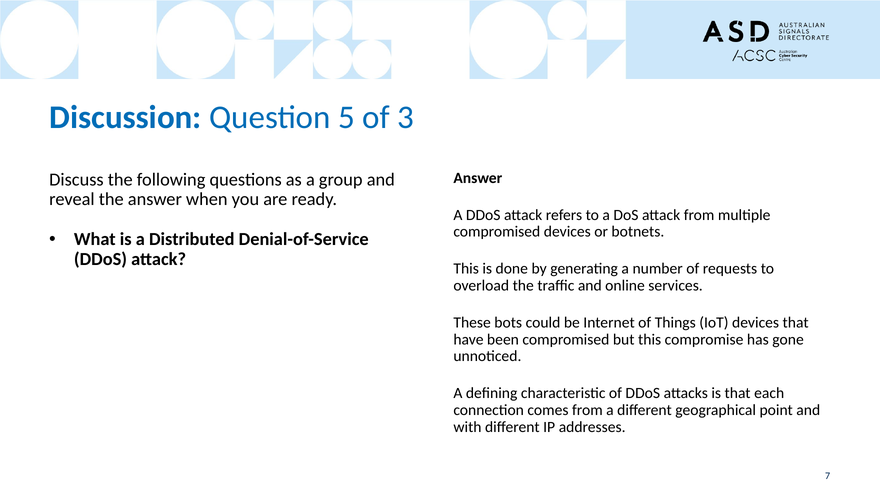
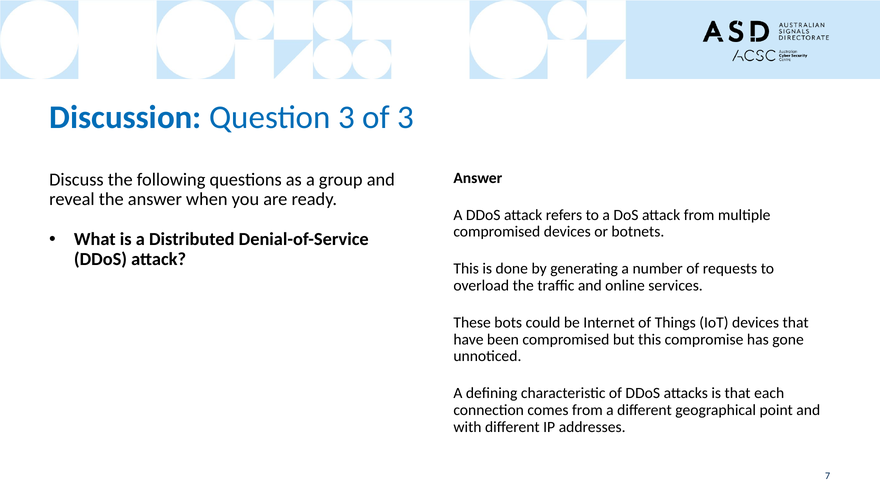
Question 5: 5 -> 3
